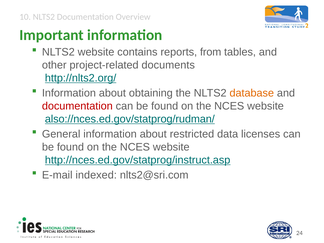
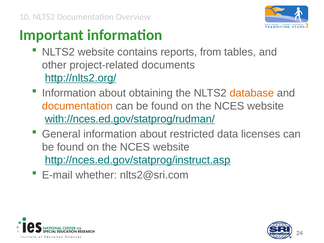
documentation at (77, 106) colour: red -> orange
also://nces.ed.gov/statprog/rudman/: also://nces.ed.gov/statprog/rudman/ -> with://nces.ed.gov/statprog/rudman/
indexed: indexed -> whether
